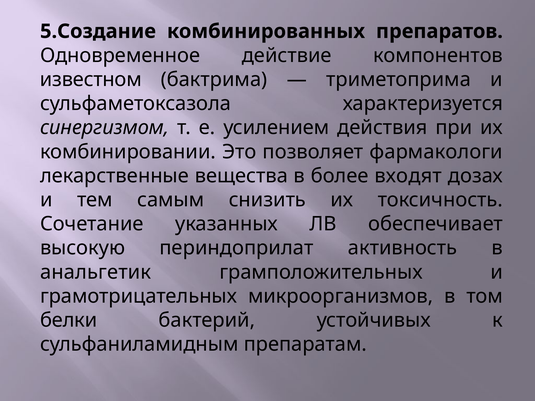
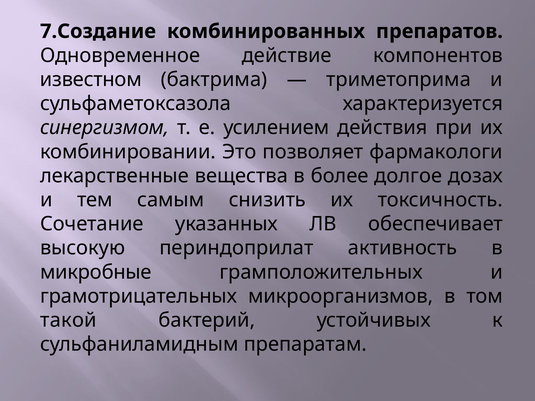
5.Создание: 5.Создание -> 7.Создание
входят: входят -> долгое
анальгетик: анальгетик -> микробные
белки: белки -> такой
